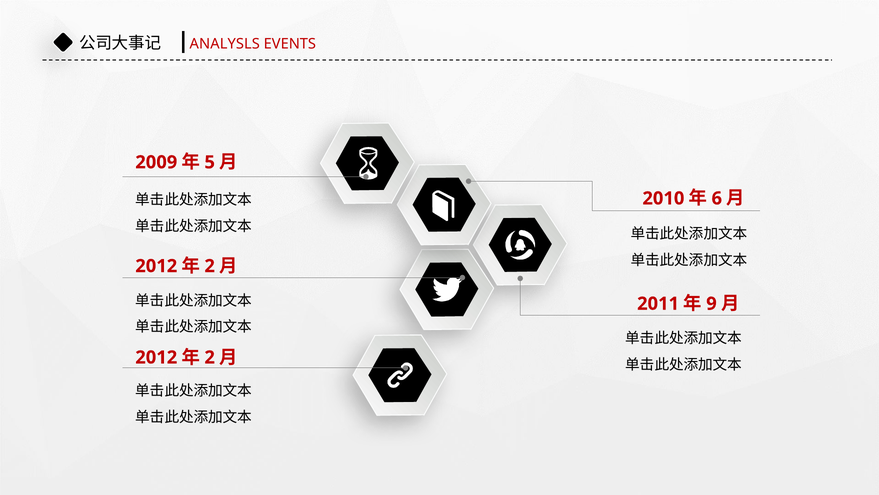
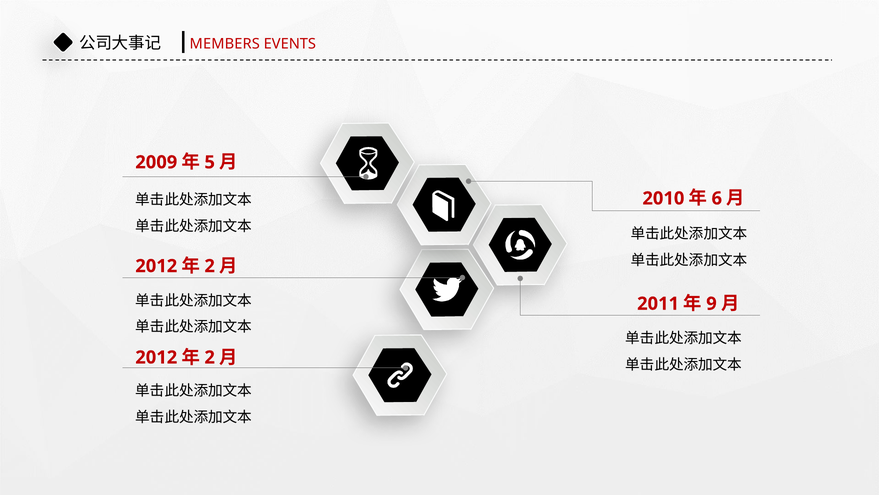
ANALYSLS: ANALYSLS -> MEMBERS
